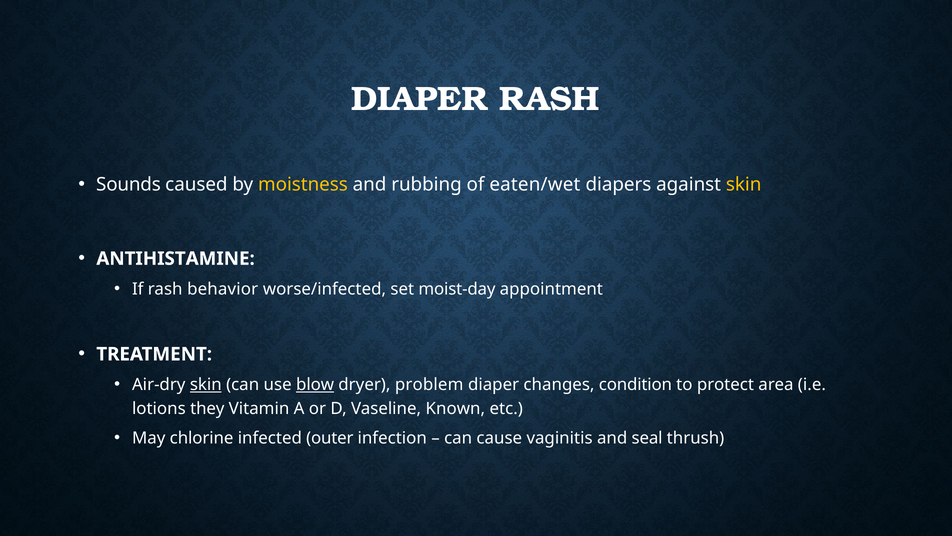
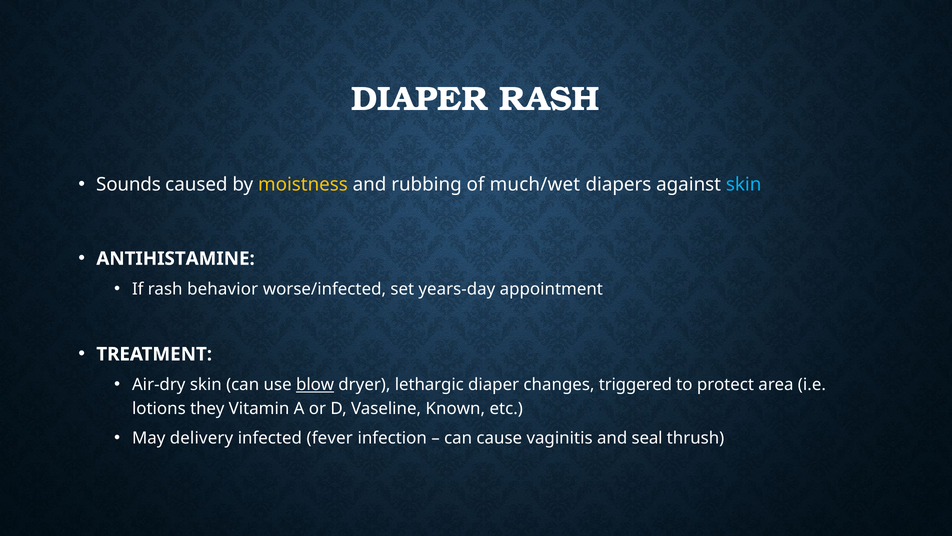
eaten/wet: eaten/wet -> much/wet
skin at (744, 184) colour: yellow -> light blue
moist-day: moist-day -> years-day
skin at (206, 384) underline: present -> none
problem: problem -> lethargic
condition: condition -> triggered
chlorine: chlorine -> delivery
outer: outer -> fever
